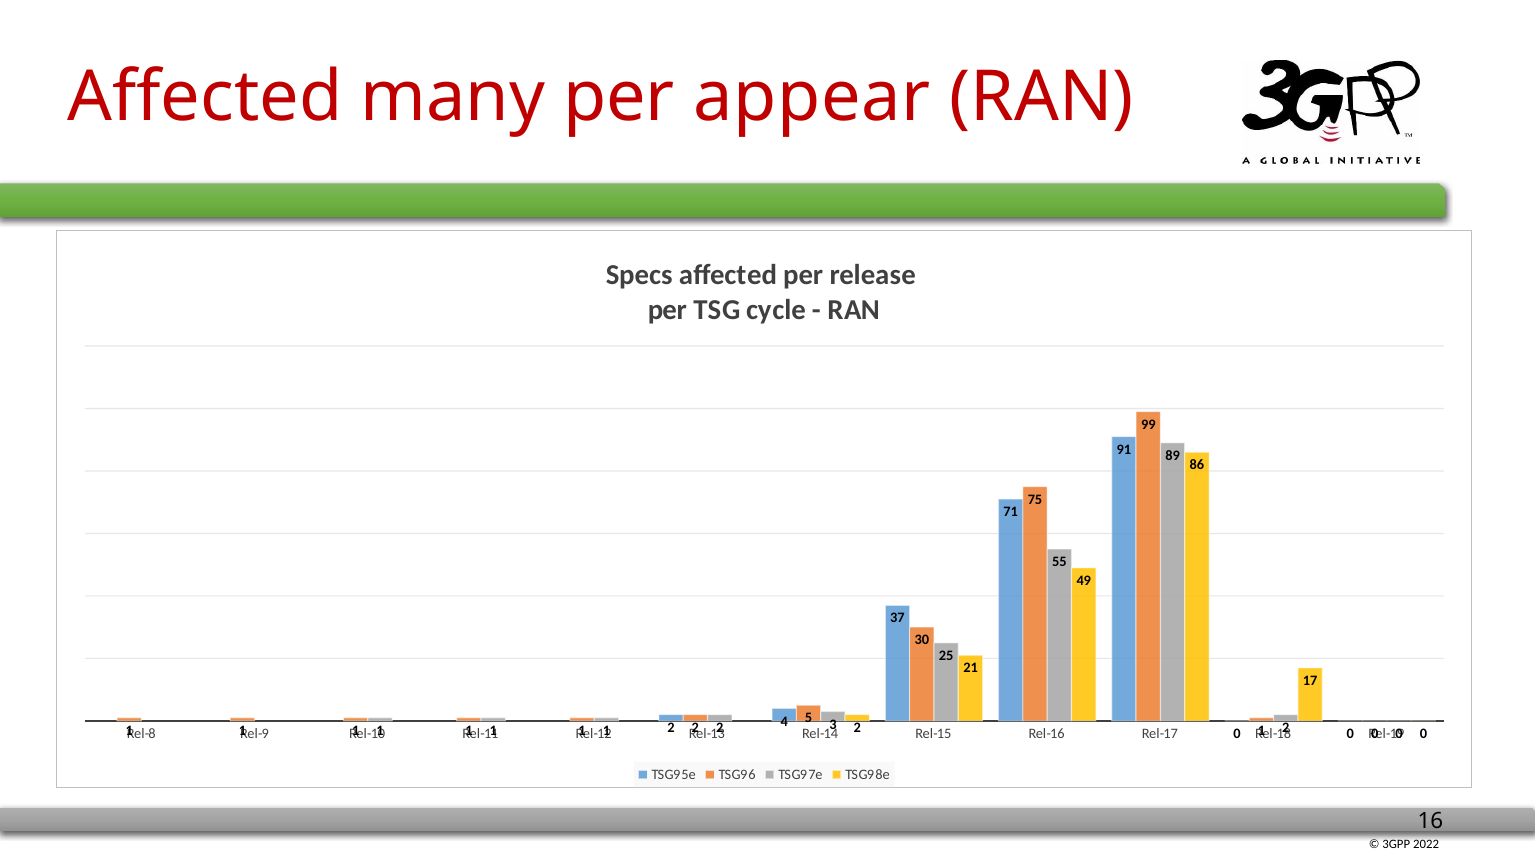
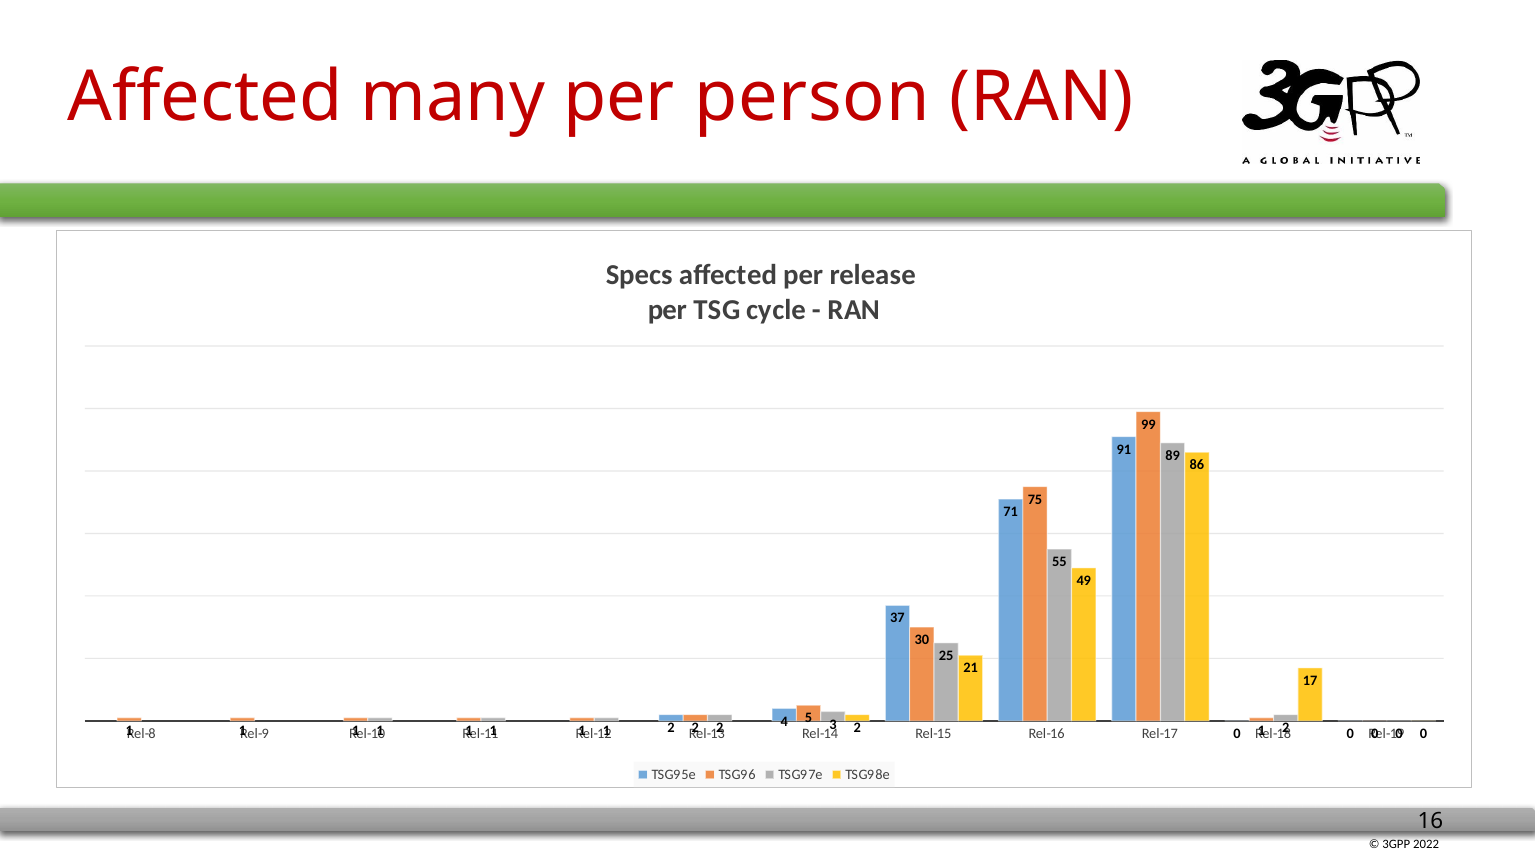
appear: appear -> person
